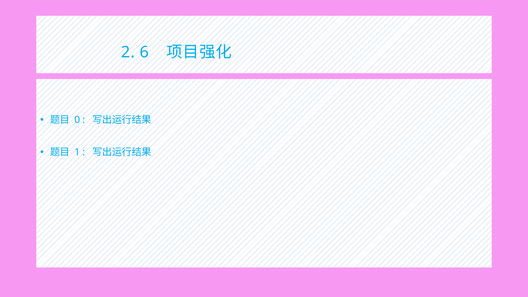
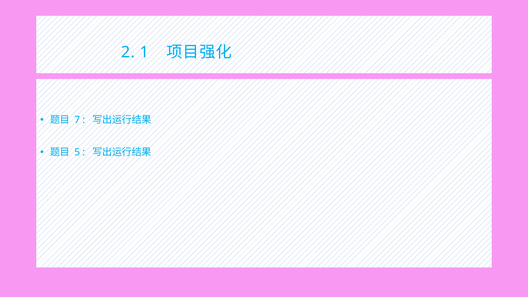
6: 6 -> 1
0: 0 -> 7
1: 1 -> 5
